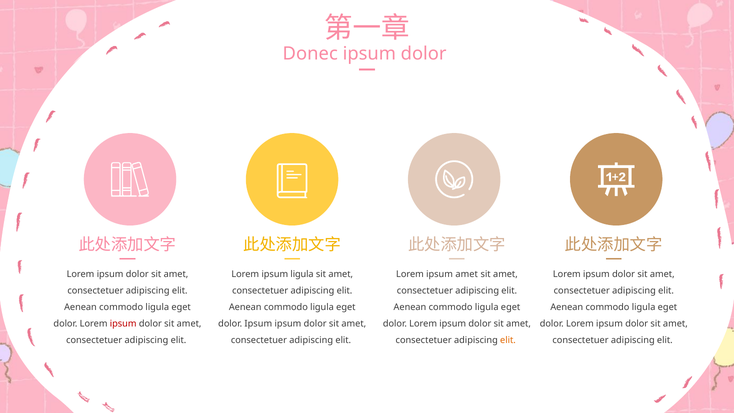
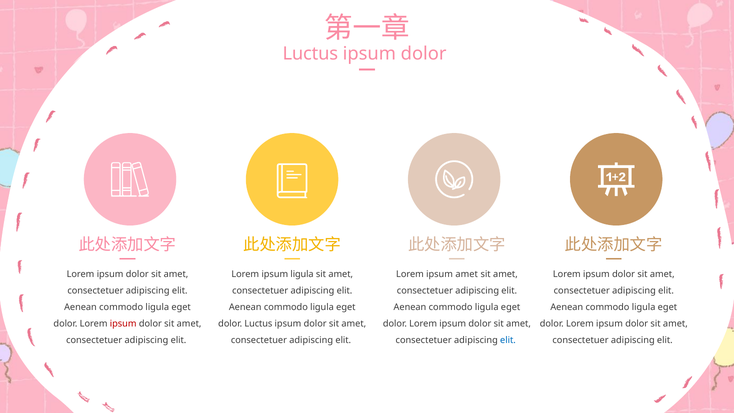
Donec at (310, 54): Donec -> Luctus
dolor Ipsum: Ipsum -> Luctus
elit at (508, 340) colour: orange -> blue
